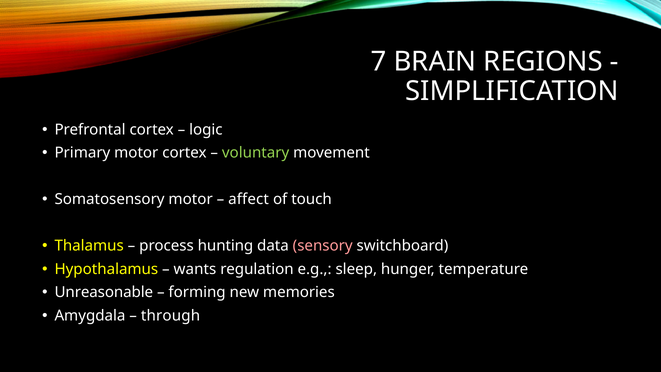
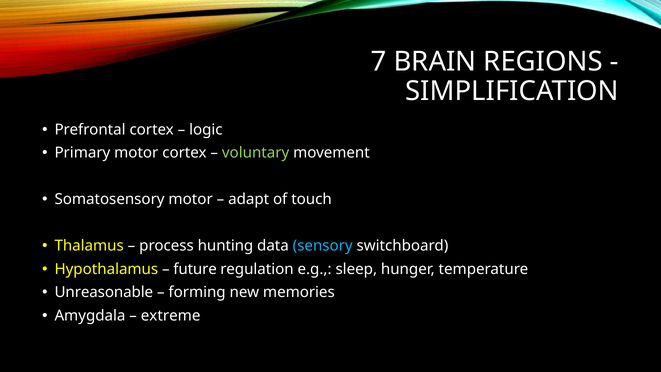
affect: affect -> adapt
sensory colour: pink -> light blue
wants: wants -> future
through: through -> extreme
